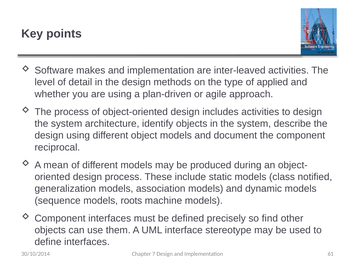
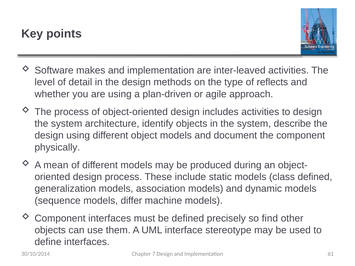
applied: applied -> reflects
reciprocal: reciprocal -> physically
class notified: notified -> defined
roots: roots -> differ
